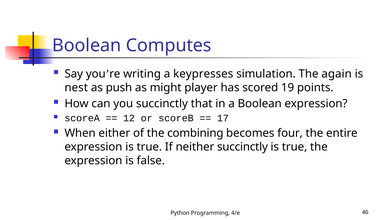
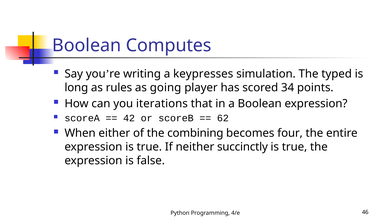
again: again -> typed
nest: nest -> long
push: push -> rules
might: might -> going
19: 19 -> 34
you succinctly: succinctly -> iterations
12: 12 -> 42
17: 17 -> 62
